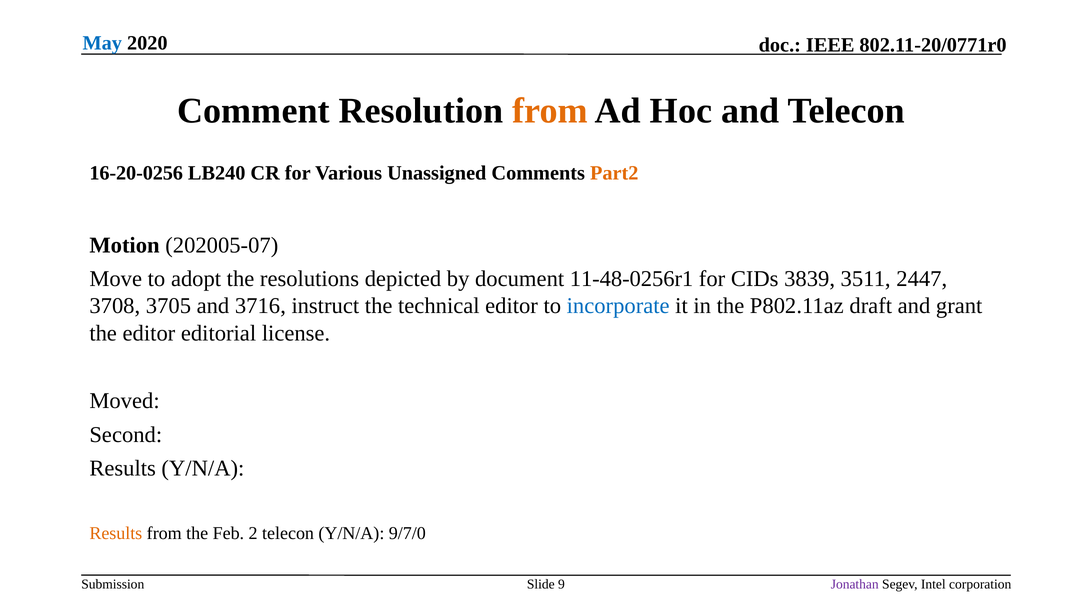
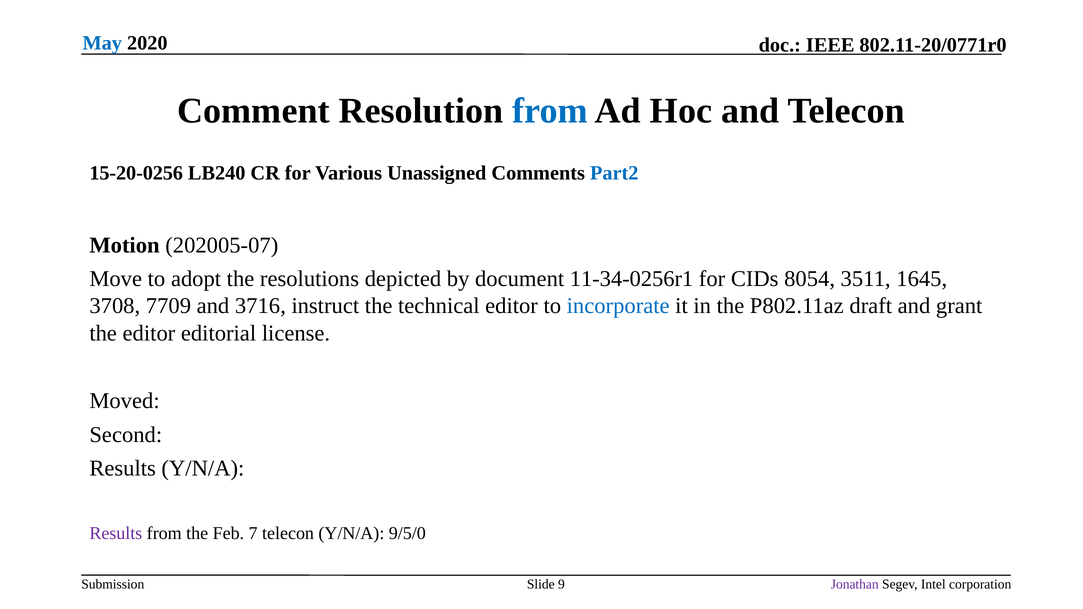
from at (550, 111) colour: orange -> blue
16-20-0256: 16-20-0256 -> 15-20-0256
Part2 colour: orange -> blue
11-48-0256r1: 11-48-0256r1 -> 11-34-0256r1
3839: 3839 -> 8054
2447: 2447 -> 1645
3705: 3705 -> 7709
Results at (116, 533) colour: orange -> purple
2: 2 -> 7
9/7/0: 9/7/0 -> 9/5/0
